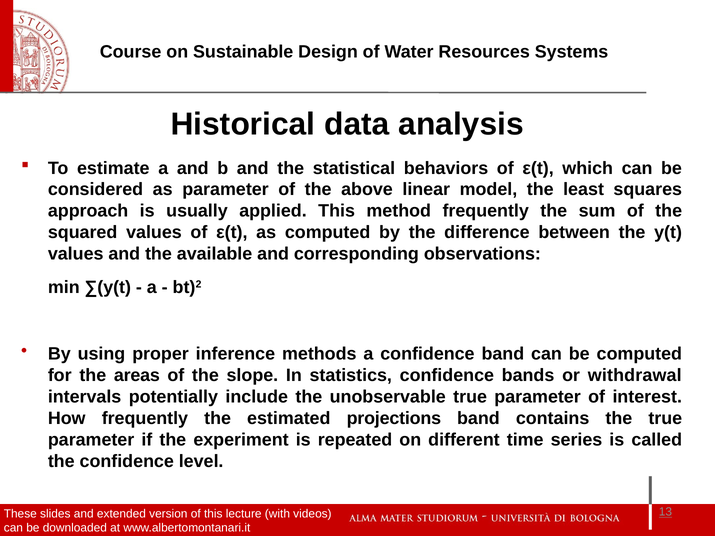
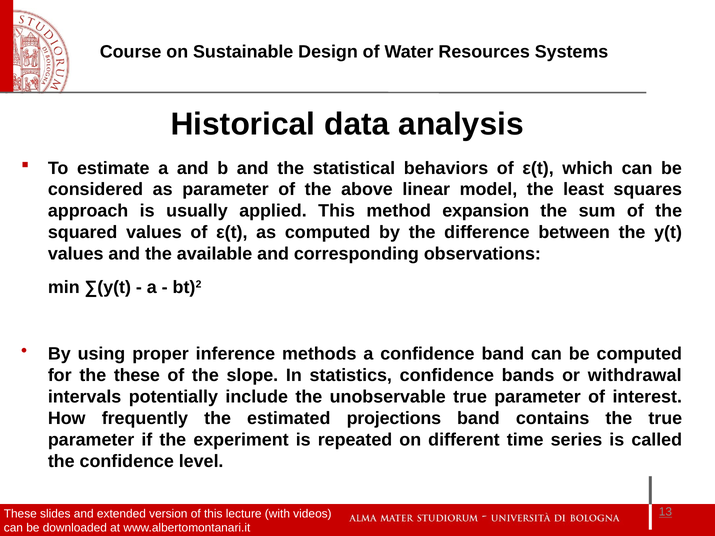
method frequently: frequently -> expansion
the areas: areas -> these
